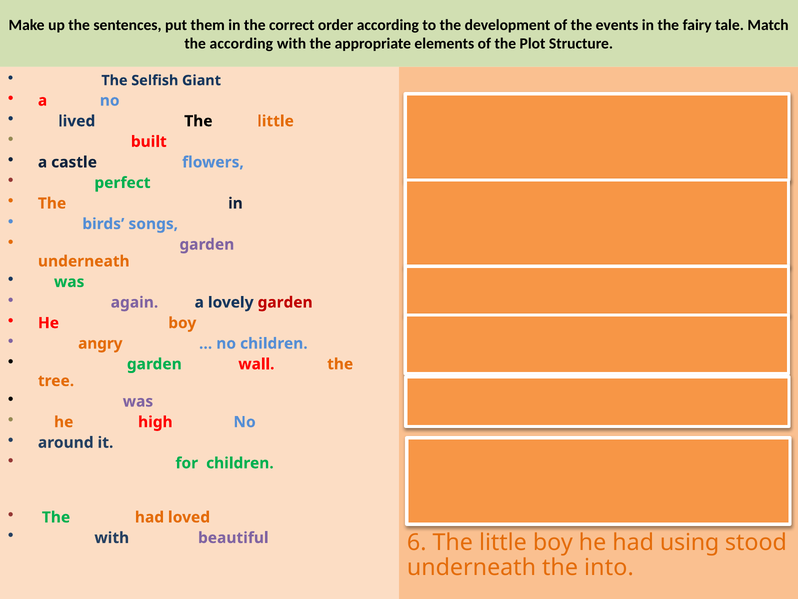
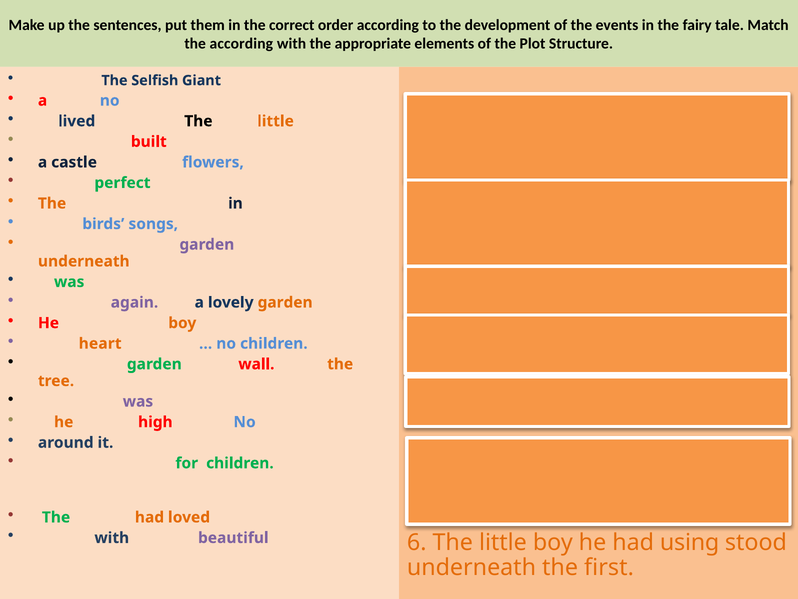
garden at (285, 302) colour: red -> orange
angry: angry -> heart
into: into -> first
